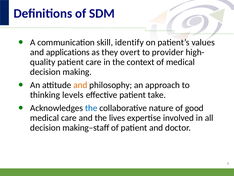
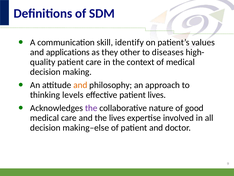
overt: overt -> other
provider: provider -> diseases
patient take: take -> lives
the at (91, 108) colour: blue -> purple
making–staff: making–staff -> making–else
